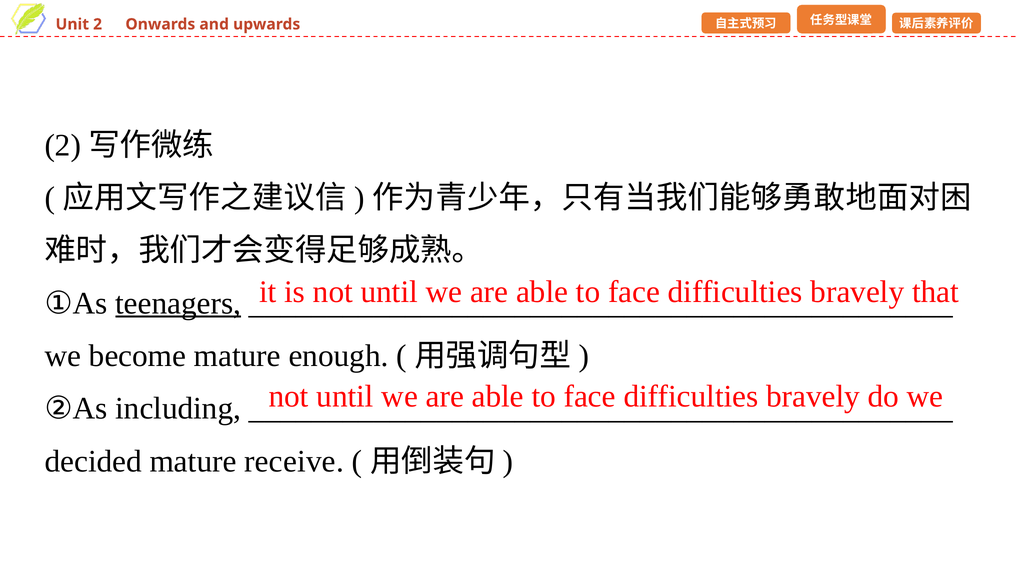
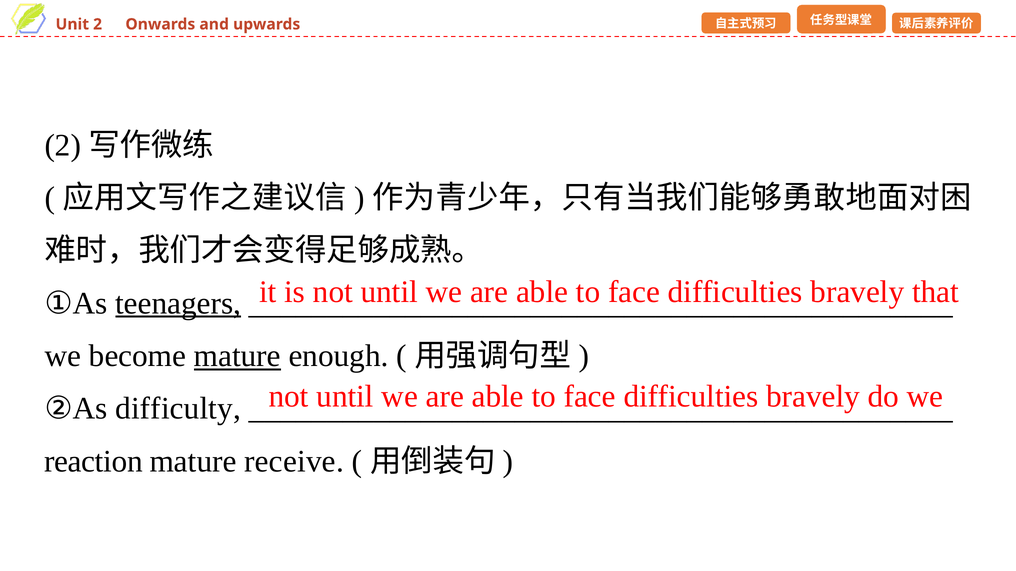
mature at (237, 356) underline: none -> present
including: including -> difficulty
decided: decided -> reaction
